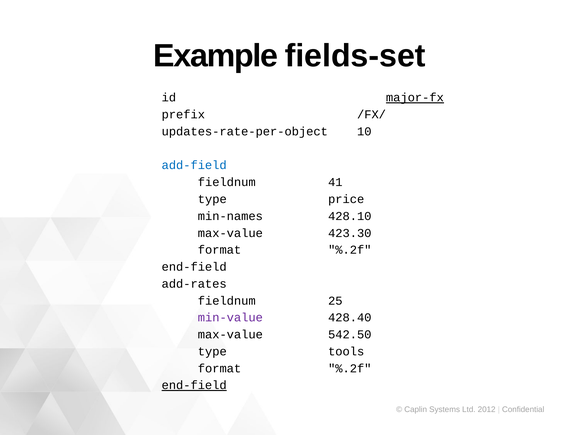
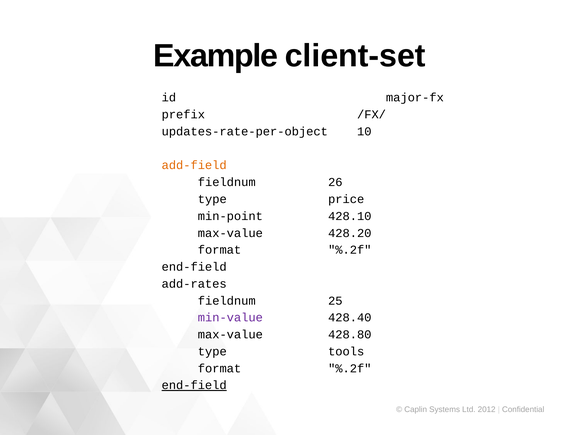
fields-set: fields-set -> client-set
major-fx underline: present -> none
add-field colour: blue -> orange
41: 41 -> 26
min-names: min-names -> min-point
423.30: 423.30 -> 428.20
542.50: 542.50 -> 428.80
